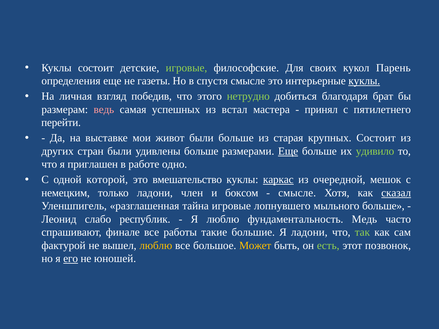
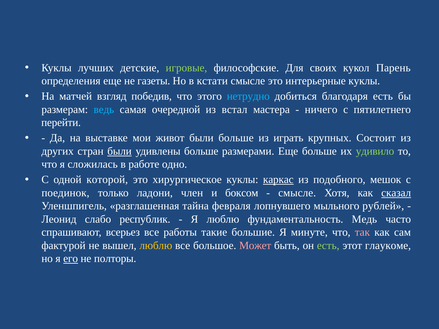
Куклы состоит: состоит -> лучших
спустя: спустя -> кстати
куклы at (364, 81) underline: present -> none
личная: личная -> матчей
нетрудно colour: light green -> light blue
благодаря брат: брат -> есть
ведь colour: pink -> light blue
успешных: успешных -> очередной
принял: принял -> ничего
старая: старая -> играть
были at (120, 151) underline: none -> present
Еще at (288, 151) underline: present -> none
приглашен: приглашен -> сложилась
вмешательство: вмешательство -> хирургическое
очередной: очередной -> подобного
немецким: немецким -> поединок
тайна игровые: игровые -> февраля
мыльного больше: больше -> рублей
финале: финале -> всерьез
Я ладони: ладони -> минуте
так colour: light green -> pink
Может colour: yellow -> pink
позвонок: позвонок -> глаукоме
юношей: юношей -> полторы
